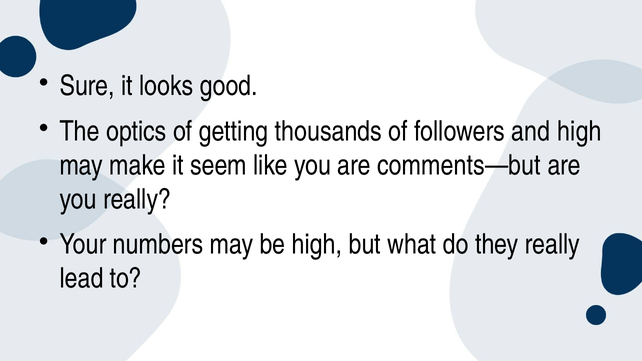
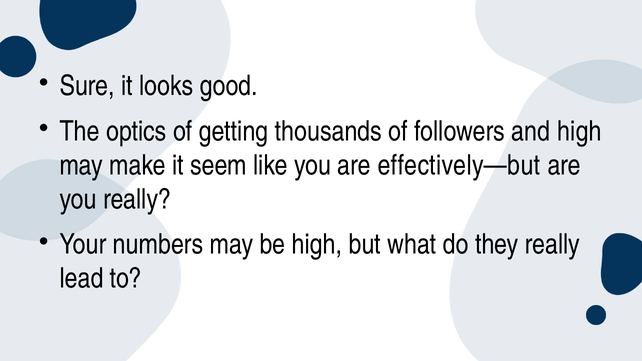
comments—but: comments—but -> effectively—but
